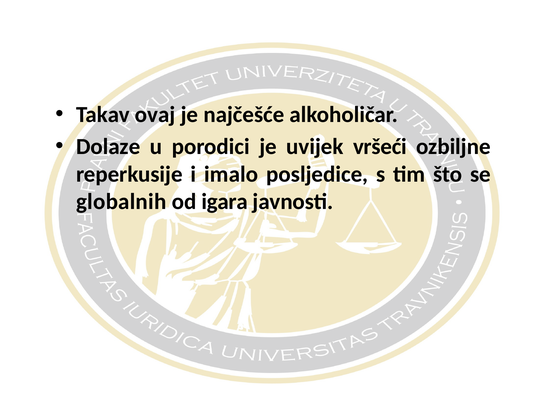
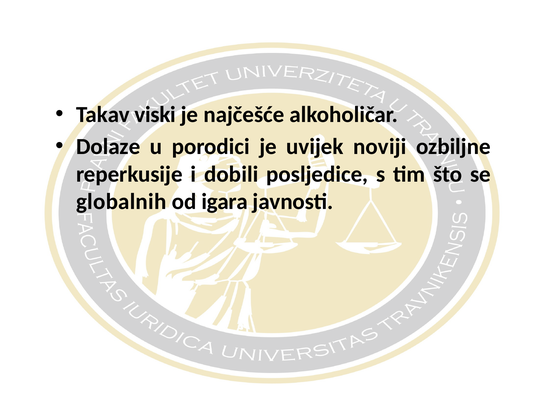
ovaj: ovaj -> viski
vršeći: vršeći -> noviji
imalo: imalo -> dobili
